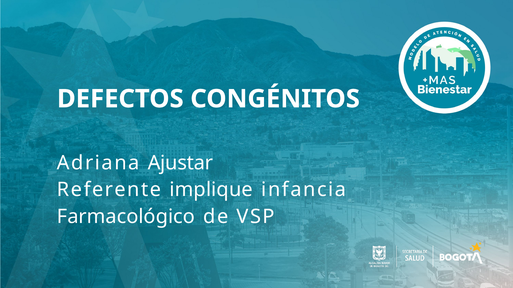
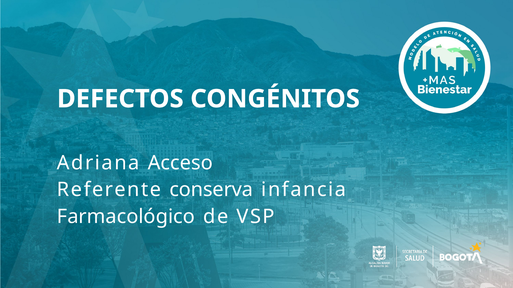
Ajustar: Ajustar -> Acceso
implique: implique -> conserva
